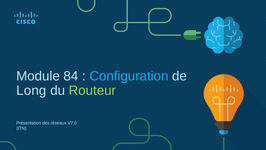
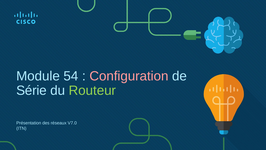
84: 84 -> 54
Configuration colour: light blue -> pink
Long: Long -> Série
